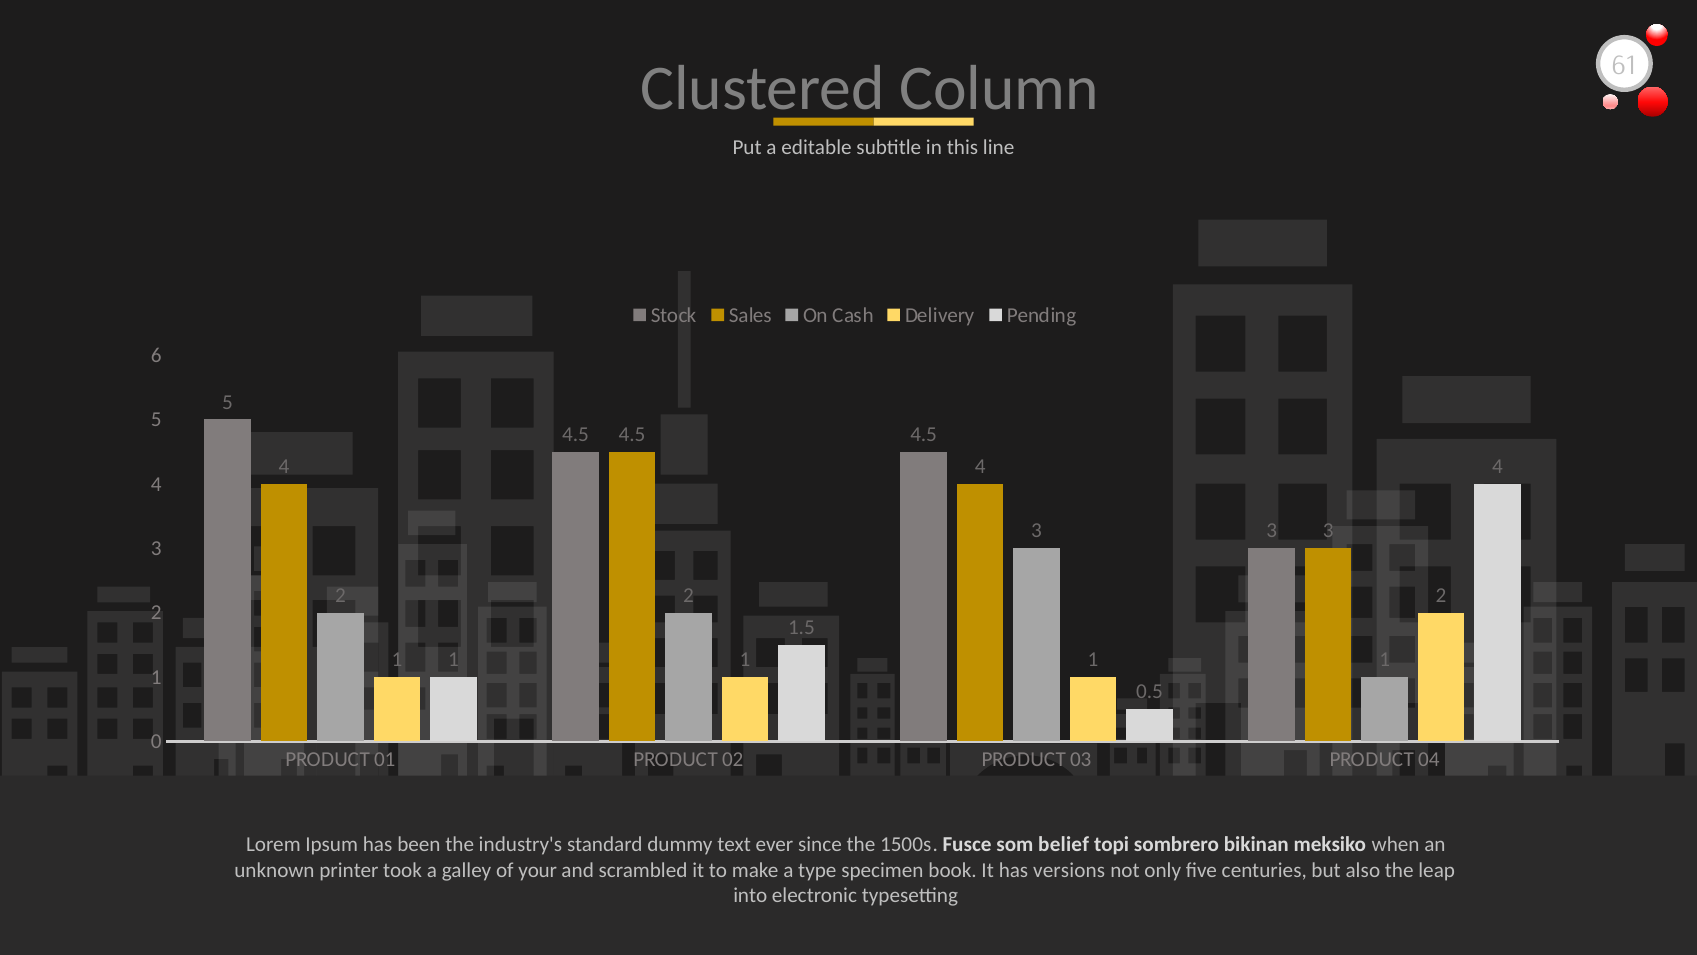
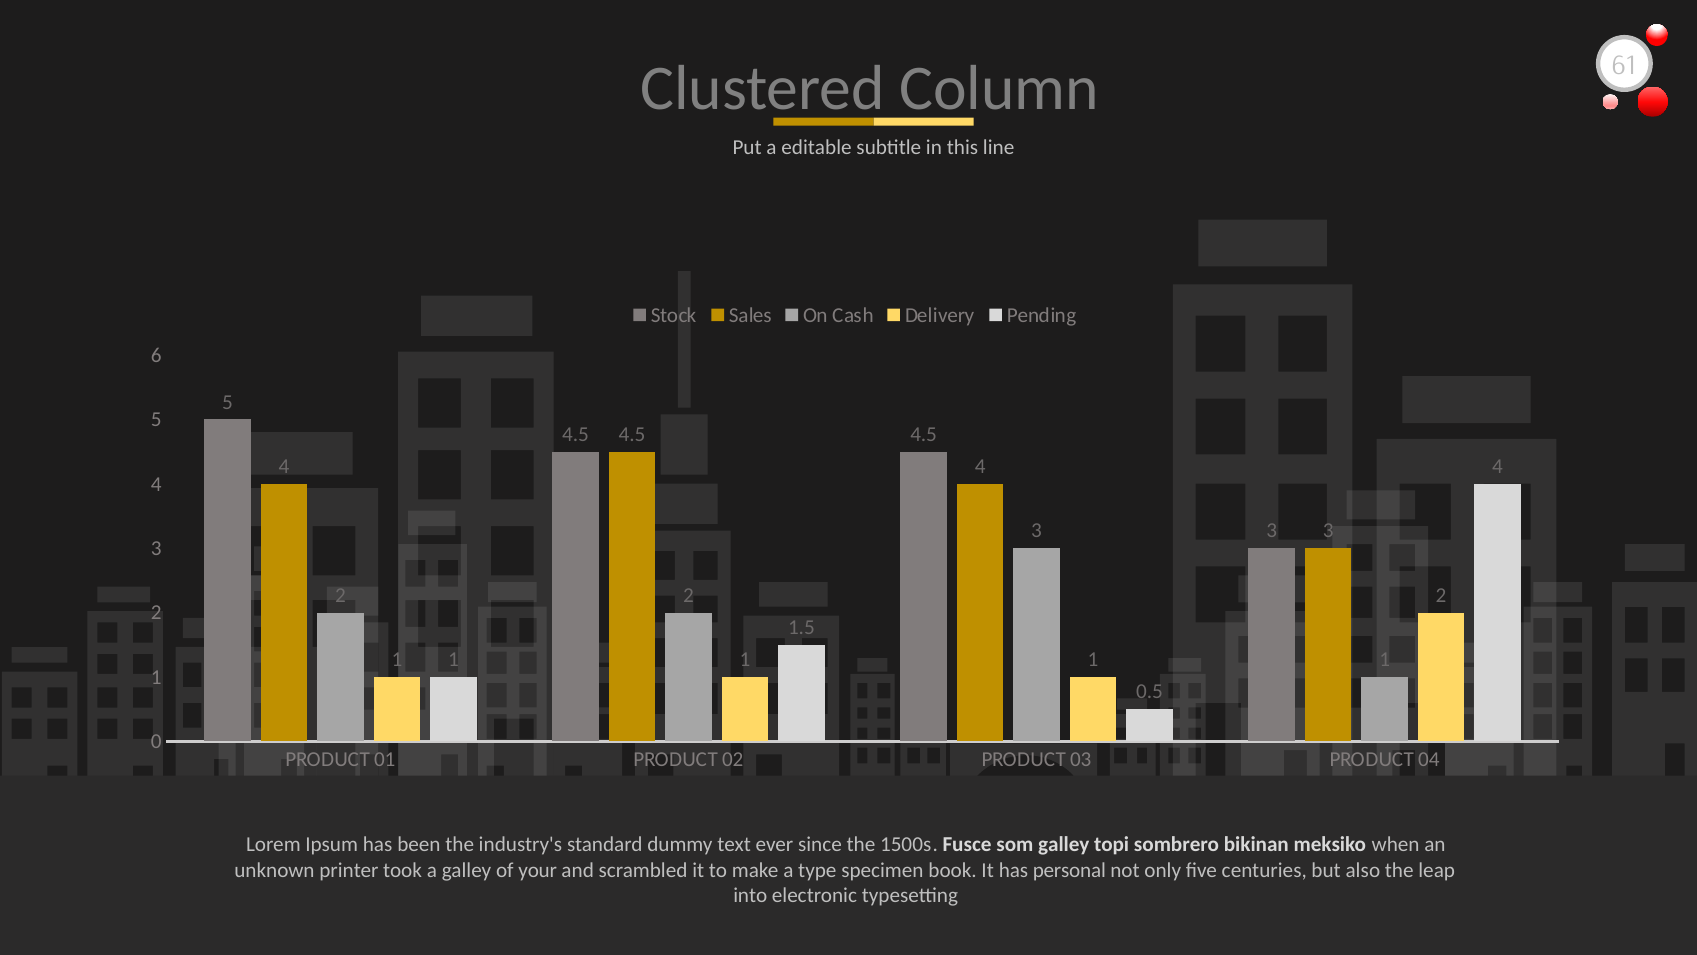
som belief: belief -> galley
versions: versions -> personal
